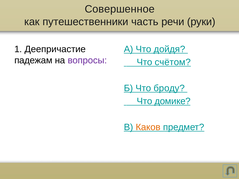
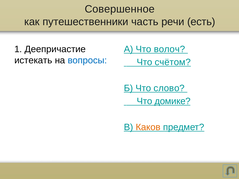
руки: руки -> есть
дойдя: дойдя -> волоч
падежам: падежам -> истекать
вопросы colour: purple -> blue
броду: броду -> слово
